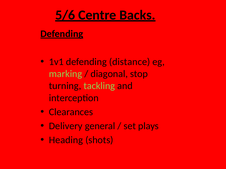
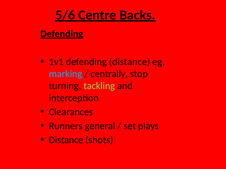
marking colour: light green -> light blue
diagonal: diagonal -> centrally
Delivery: Delivery -> Runners
Heading at (66, 140): Heading -> Distance
